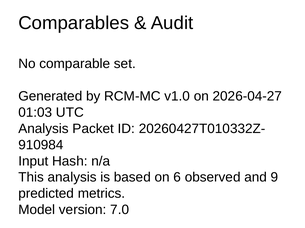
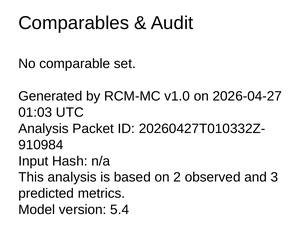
6: 6 -> 2
9: 9 -> 3
7.0: 7.0 -> 5.4
